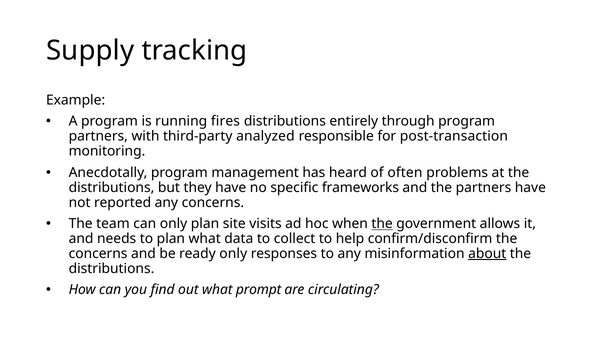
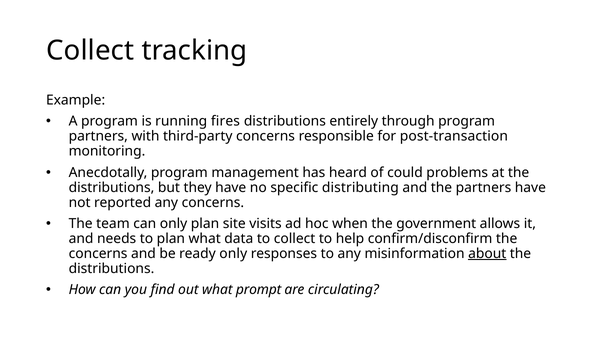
Supply at (90, 51): Supply -> Collect
third-party analyzed: analyzed -> concerns
often: often -> could
frameworks: frameworks -> distributing
the at (382, 224) underline: present -> none
